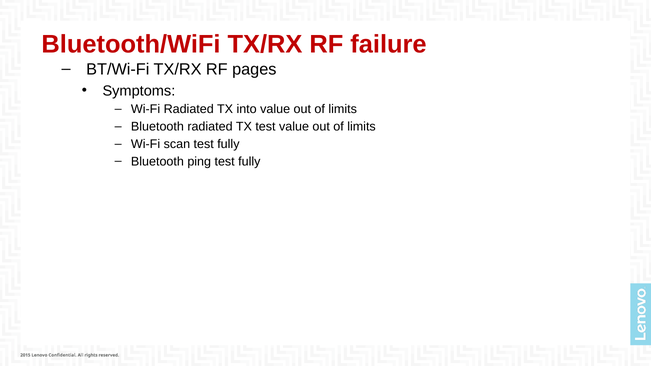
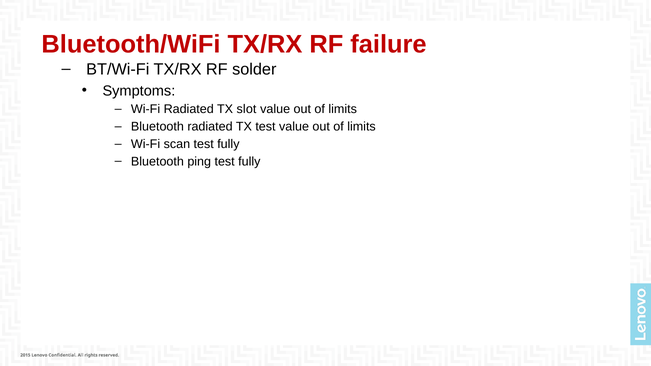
pages: pages -> solder
into: into -> slot
